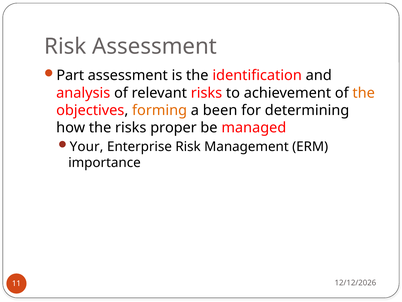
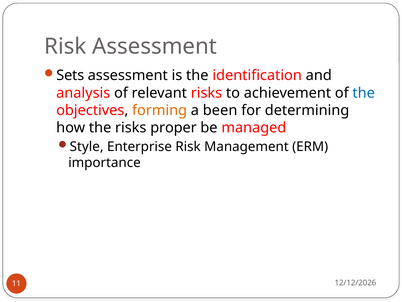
Part: Part -> Sets
the at (364, 93) colour: orange -> blue
Your: Your -> Style
